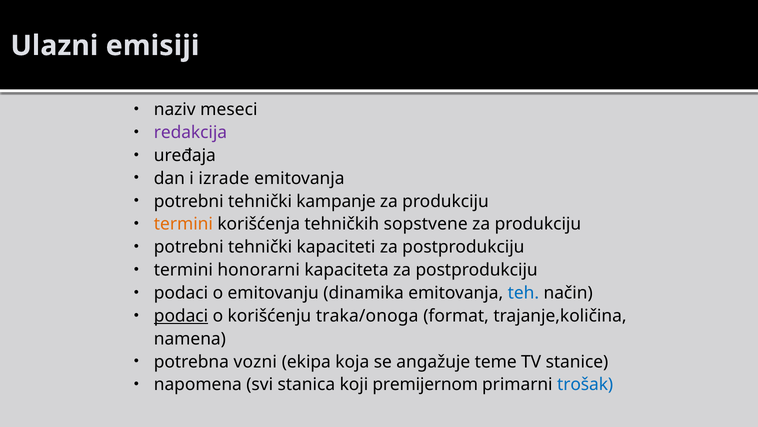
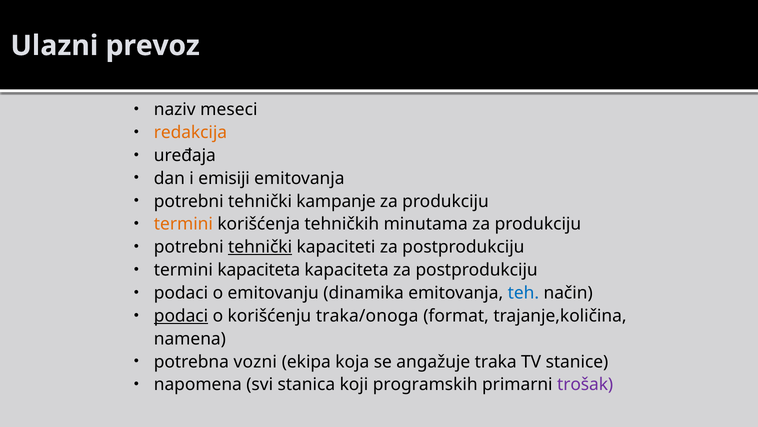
emisiji: emisiji -> prevoz
redakcija colour: purple -> orange
izrade: izrade -> emisiji
sopstvene: sopstvene -> minutama
tehnički at (260, 247) underline: none -> present
termini honorarni: honorarni -> kapaciteta
teme: teme -> traka
premijernom: premijernom -> programskih
trošak colour: blue -> purple
